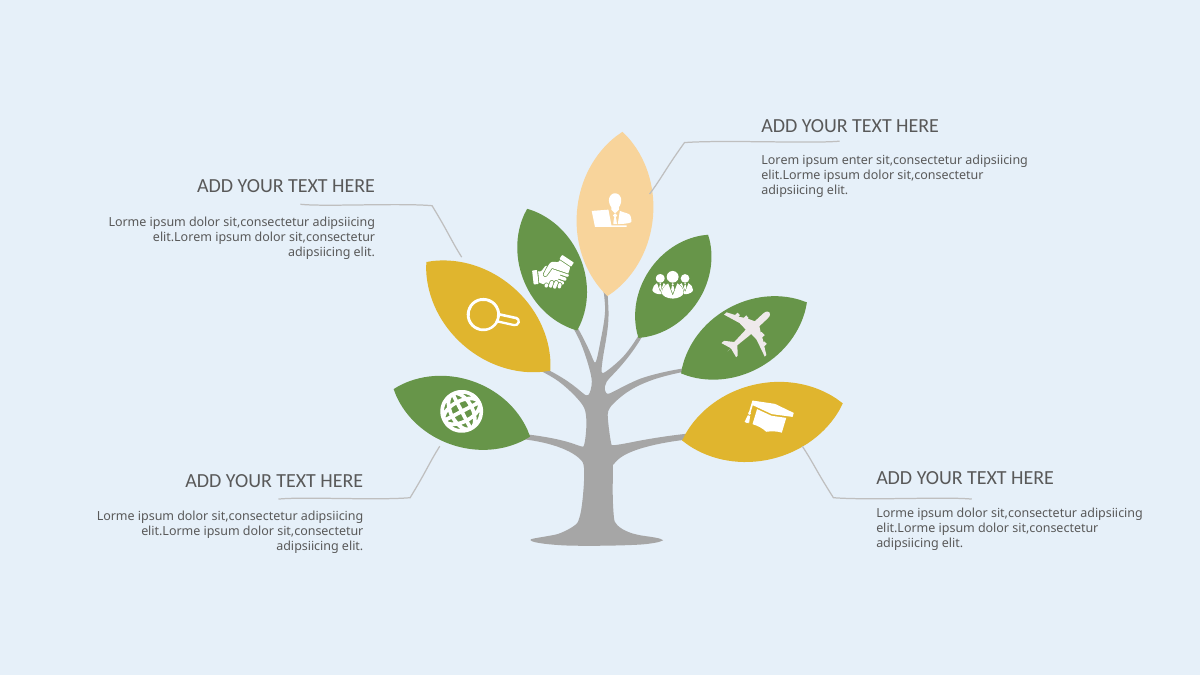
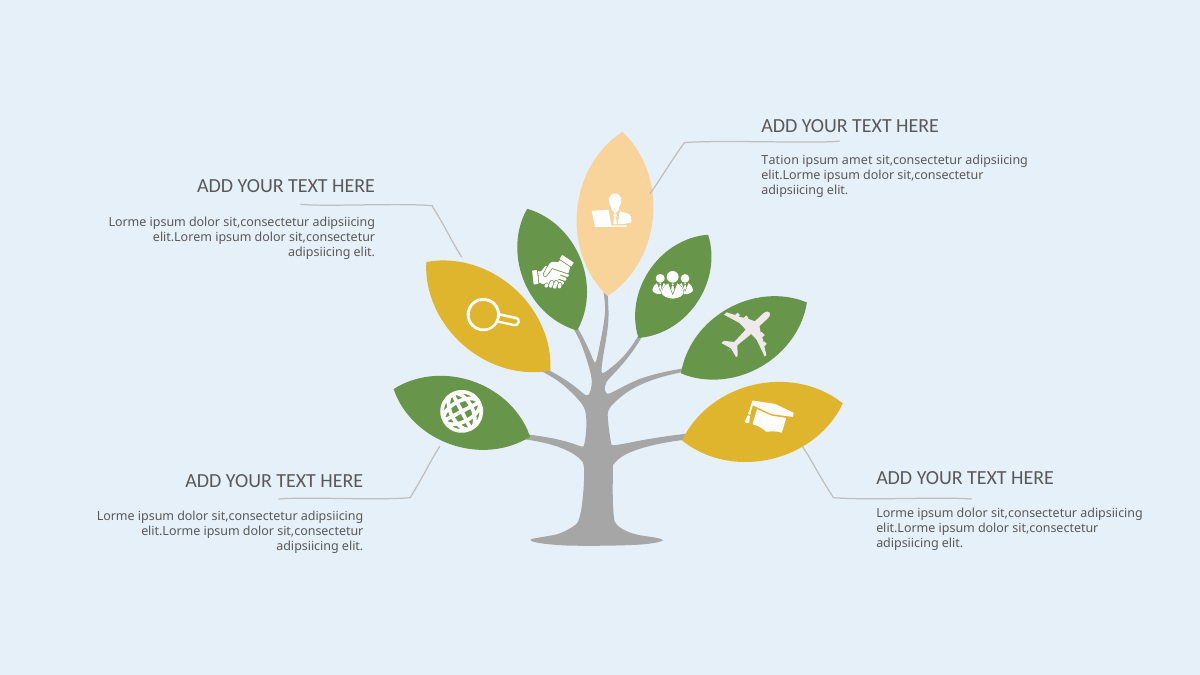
Lorem: Lorem -> Tation
enter: enter -> amet
